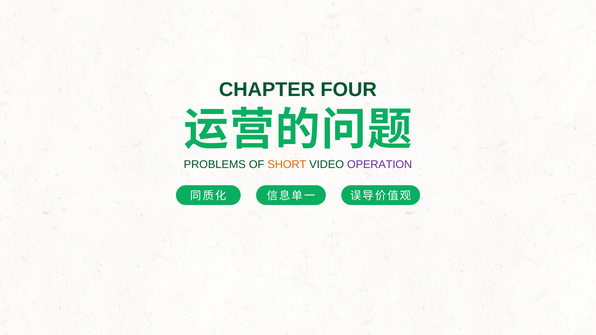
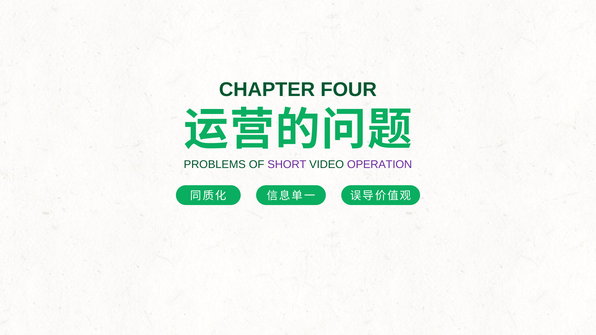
SHORT colour: orange -> purple
